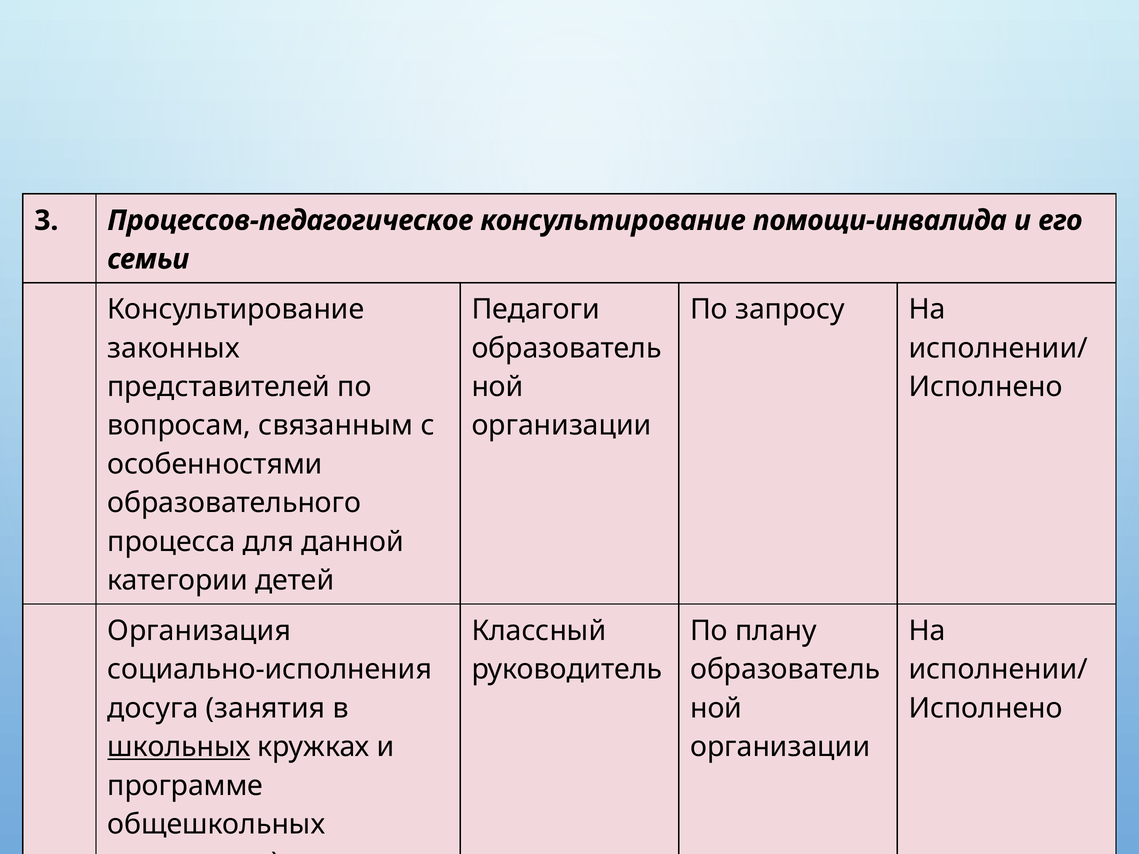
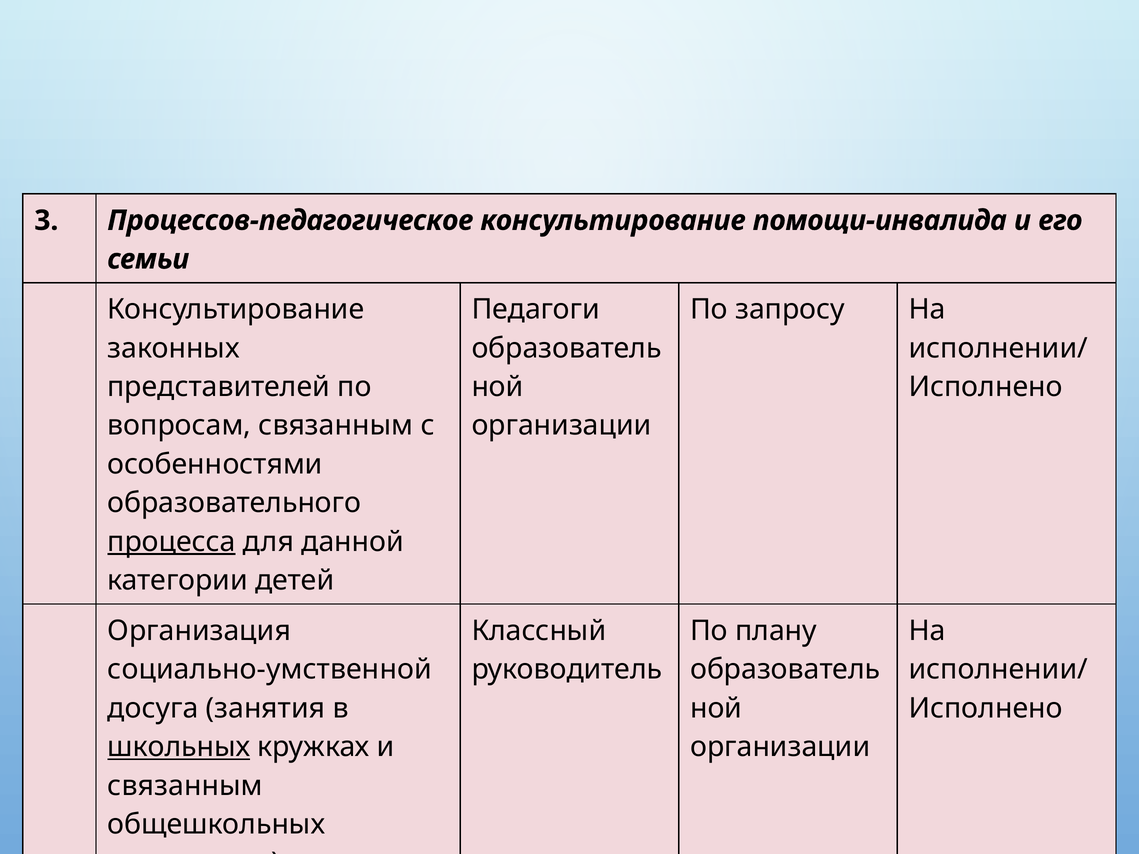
процесса underline: none -> present
социально-исполнения: социально-исполнения -> социально-умственной
программе at (185, 786): программе -> связанным
